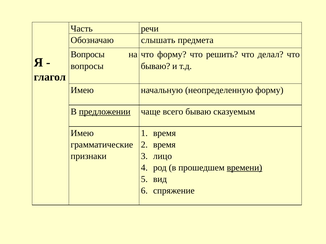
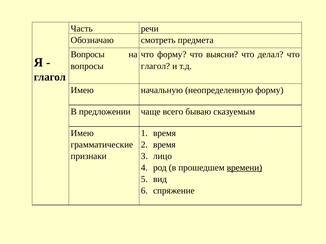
слышать: слышать -> смотреть
решить: решить -> выясни
бываю at (155, 66): бываю -> глагол
предложении underline: present -> none
